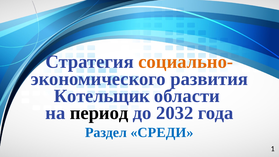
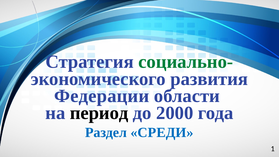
социально- colour: orange -> green
Котельщик: Котельщик -> Федерации
2032: 2032 -> 2000
